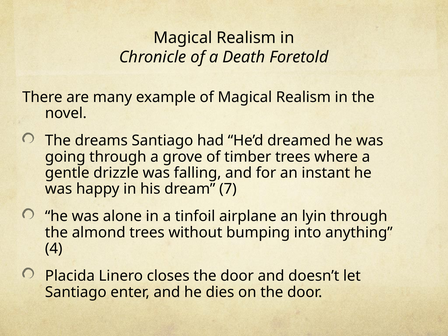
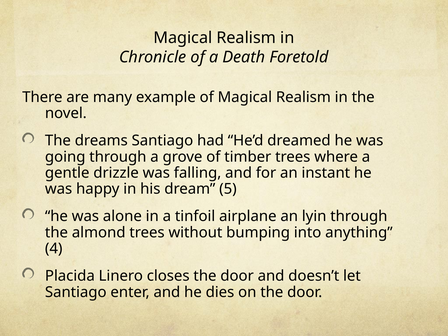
7: 7 -> 5
